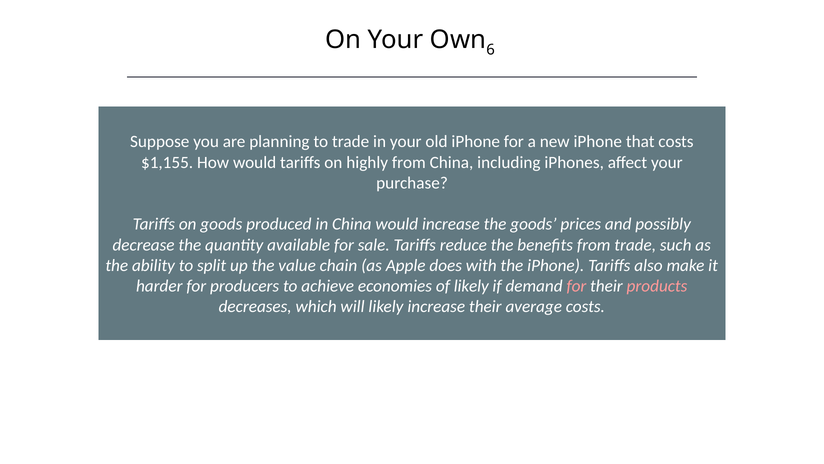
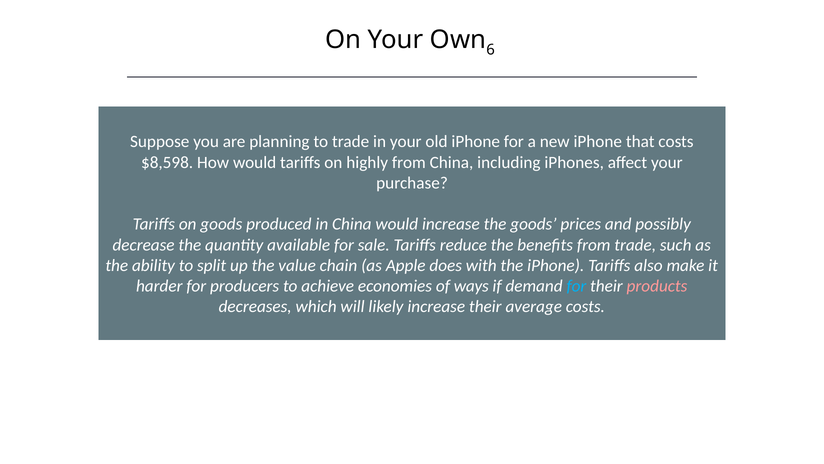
$1,155: $1,155 -> $8,598
of likely: likely -> ways
for at (576, 286) colour: pink -> light blue
